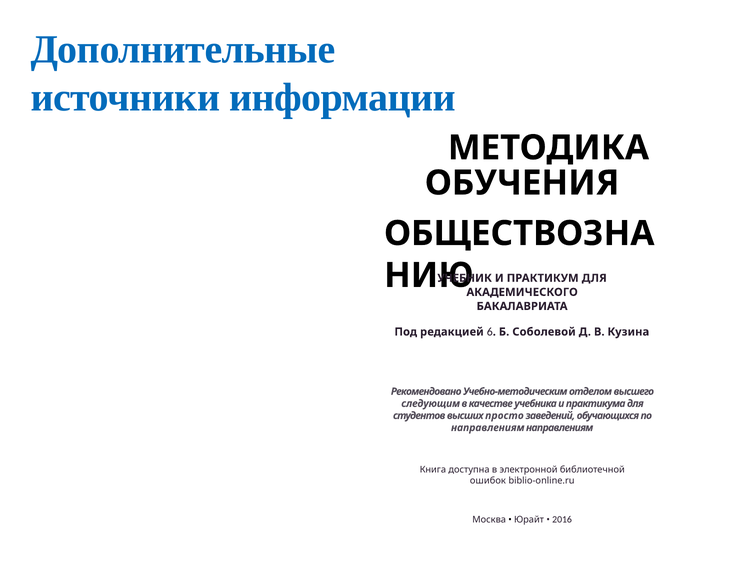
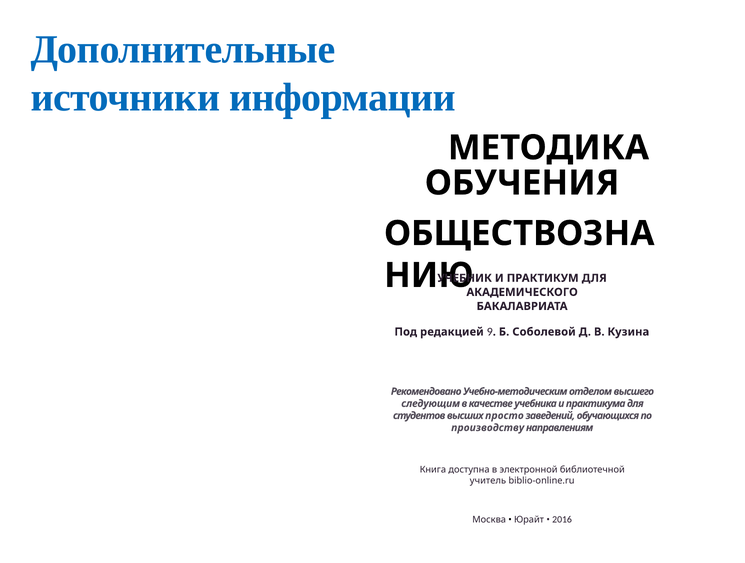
6: 6 -> 9
направлениям at (488, 427): направлениям -> производству
ошибок: ошибок -> учитель
